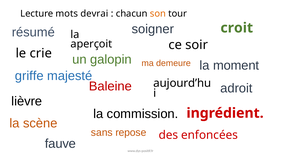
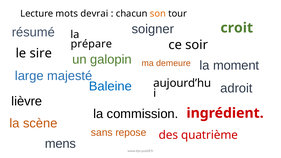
aperçoit: aperçoit -> prépare
crie: crie -> sire
griffe: griffe -> large
Baleine colour: red -> blue
enfoncées: enfoncées -> quatrième
fauve: fauve -> mens
